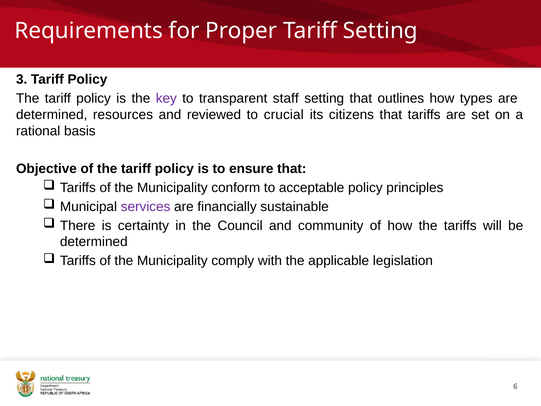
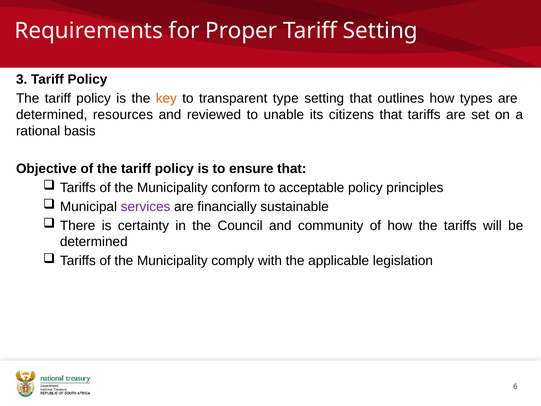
key colour: purple -> orange
staff: staff -> type
crucial: crucial -> unable
